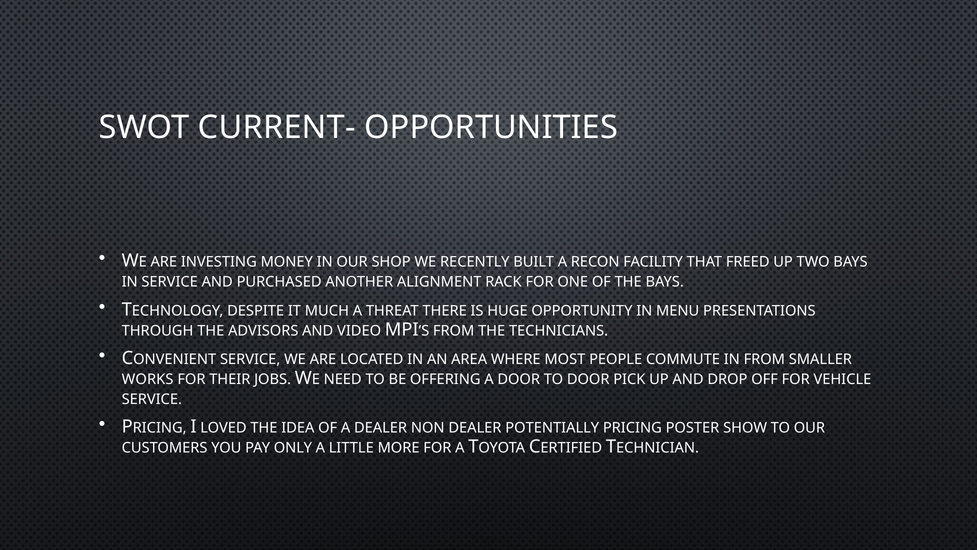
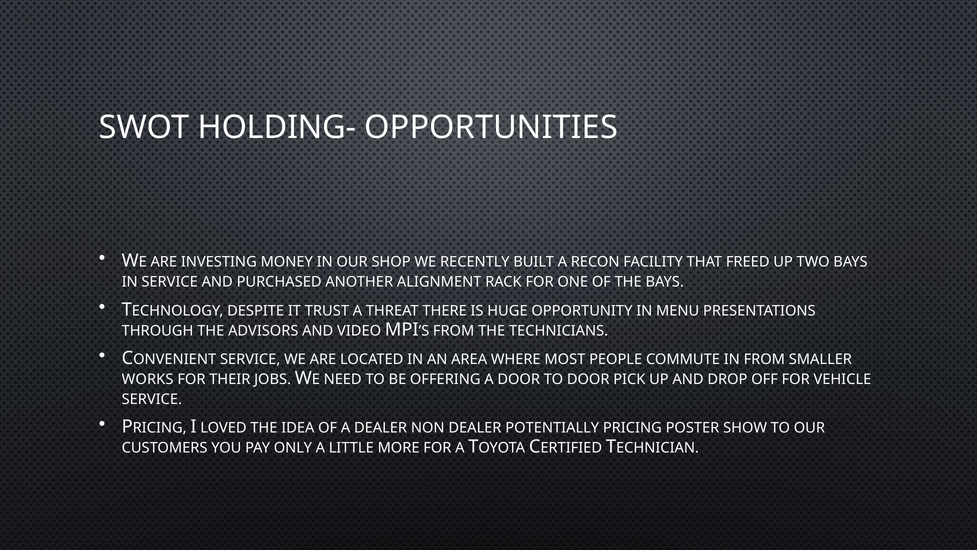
CURRENT-: CURRENT- -> HOLDING-
MUCH: MUCH -> TRUST
